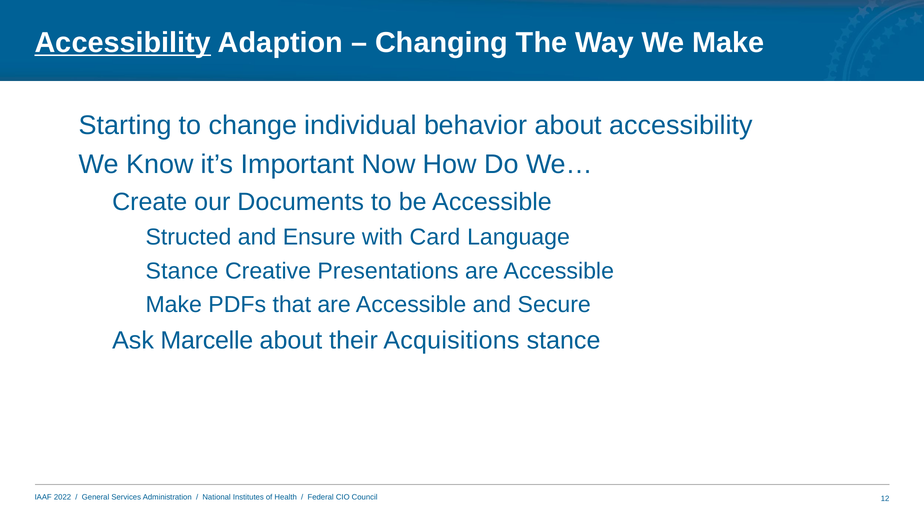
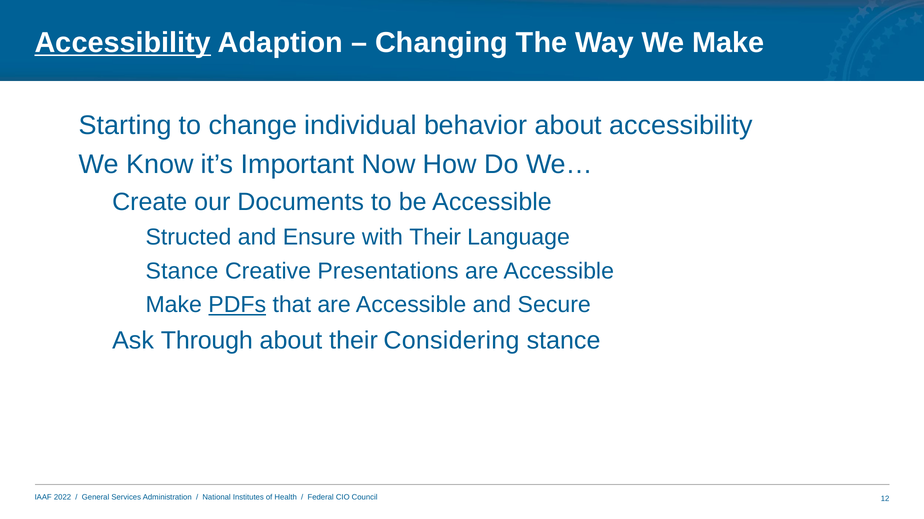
with Card: Card -> Their
PDFs underline: none -> present
Marcelle: Marcelle -> Through
Acquisitions: Acquisitions -> Considering
